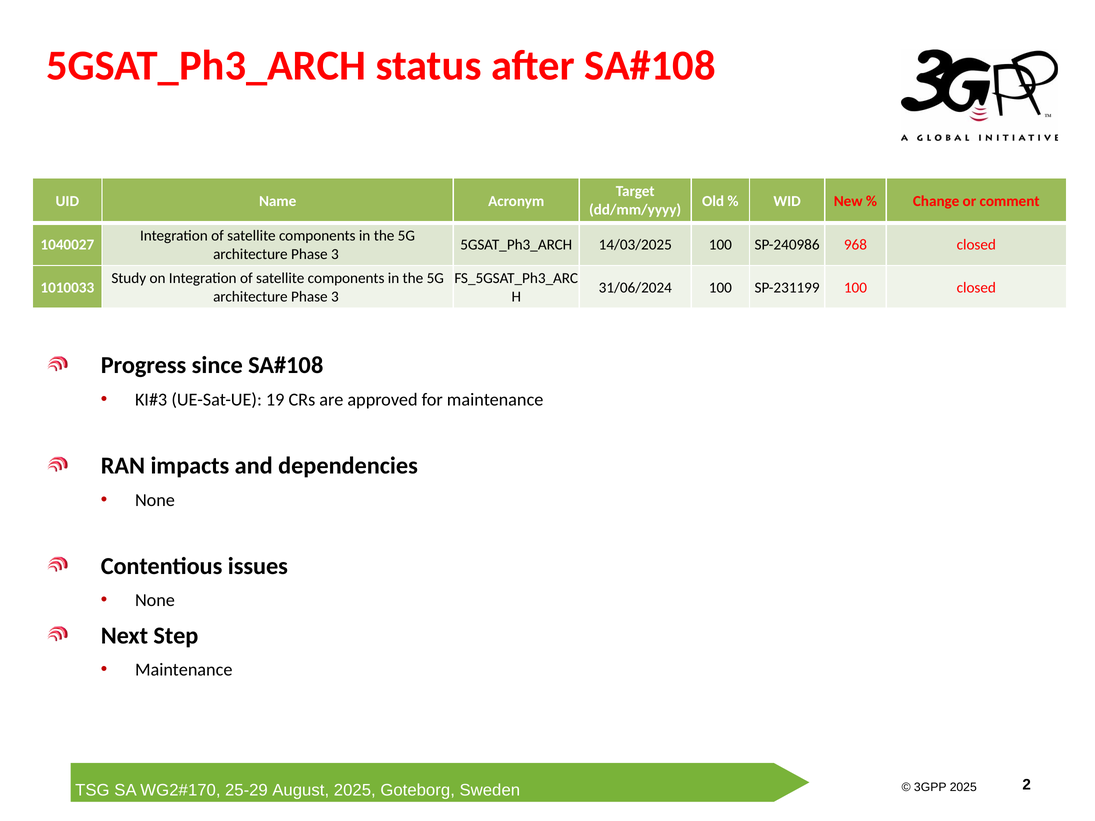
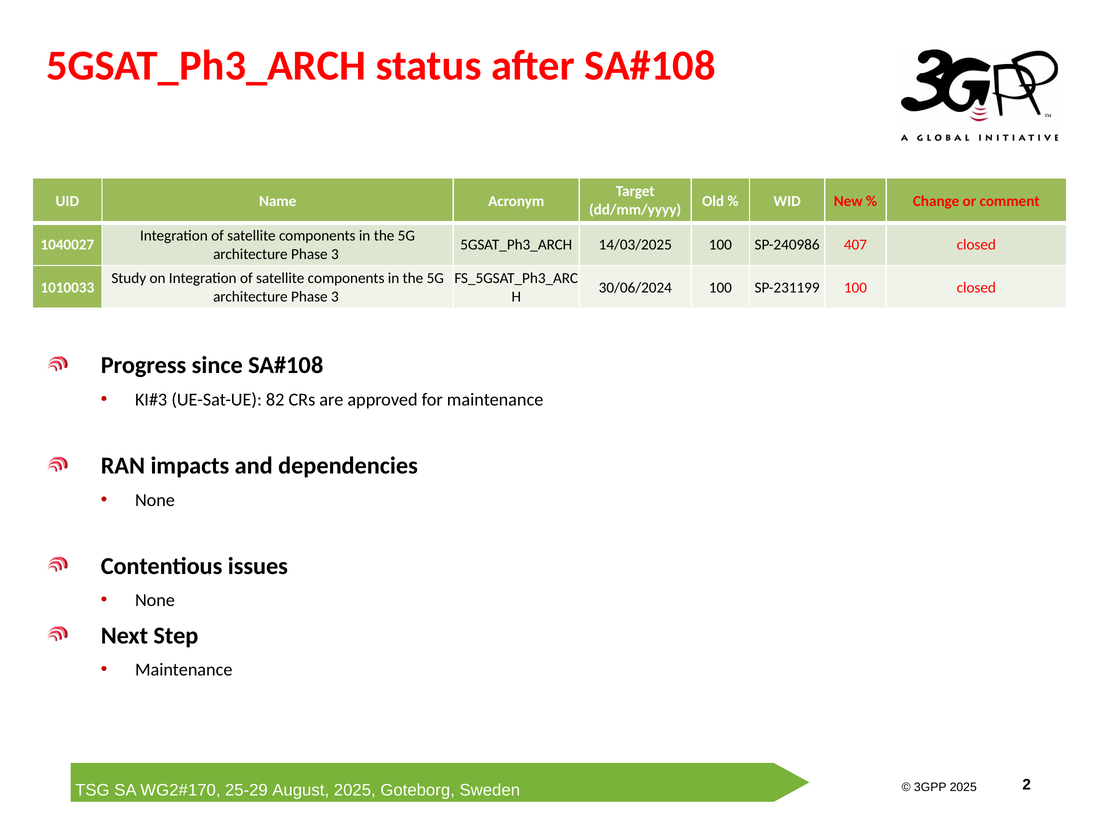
968: 968 -> 407
31/06/2024: 31/06/2024 -> 30/06/2024
19: 19 -> 82
